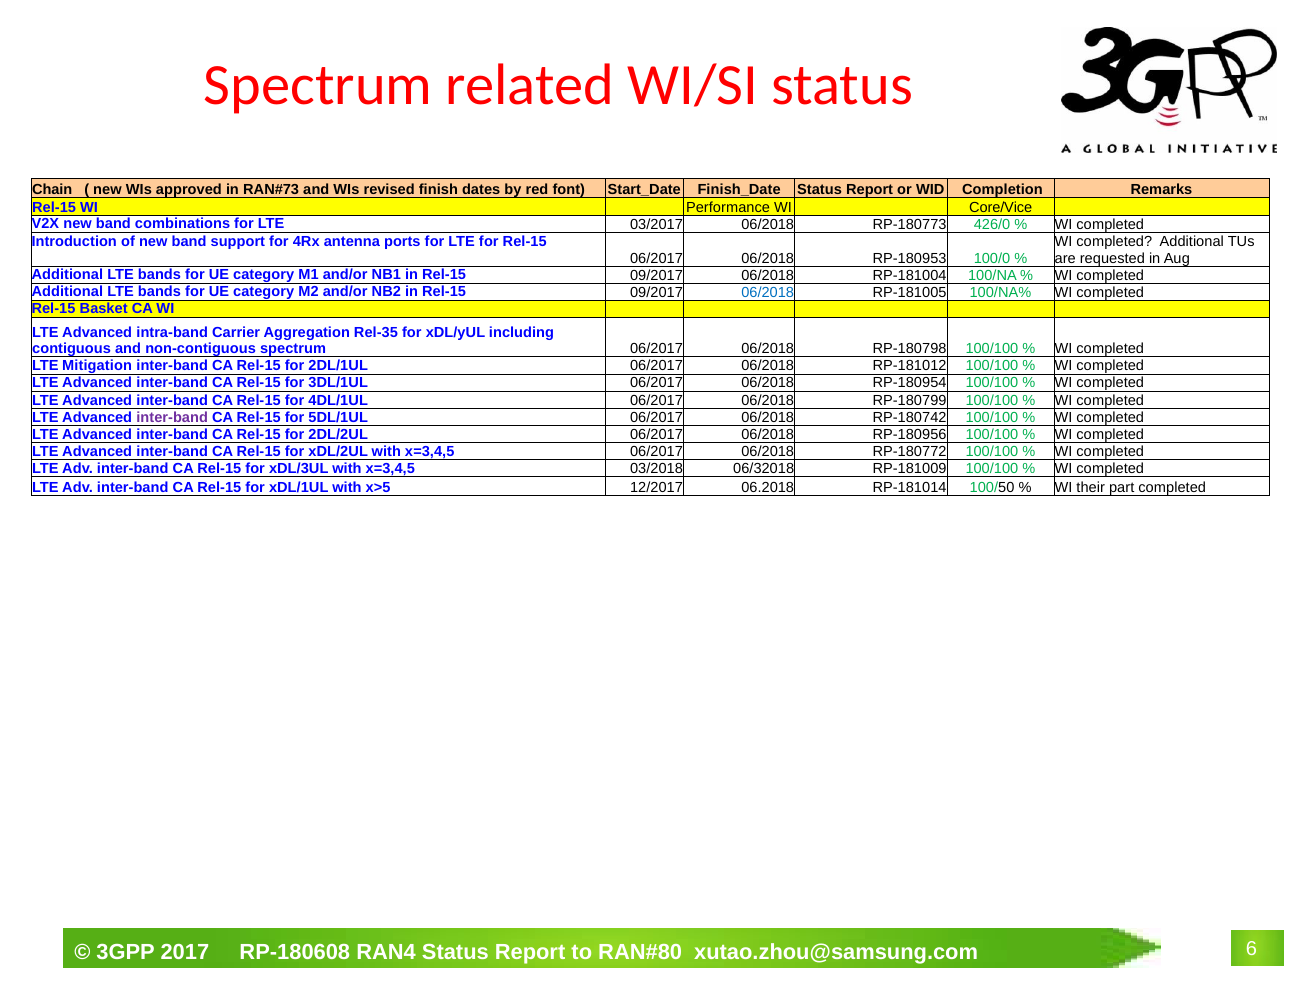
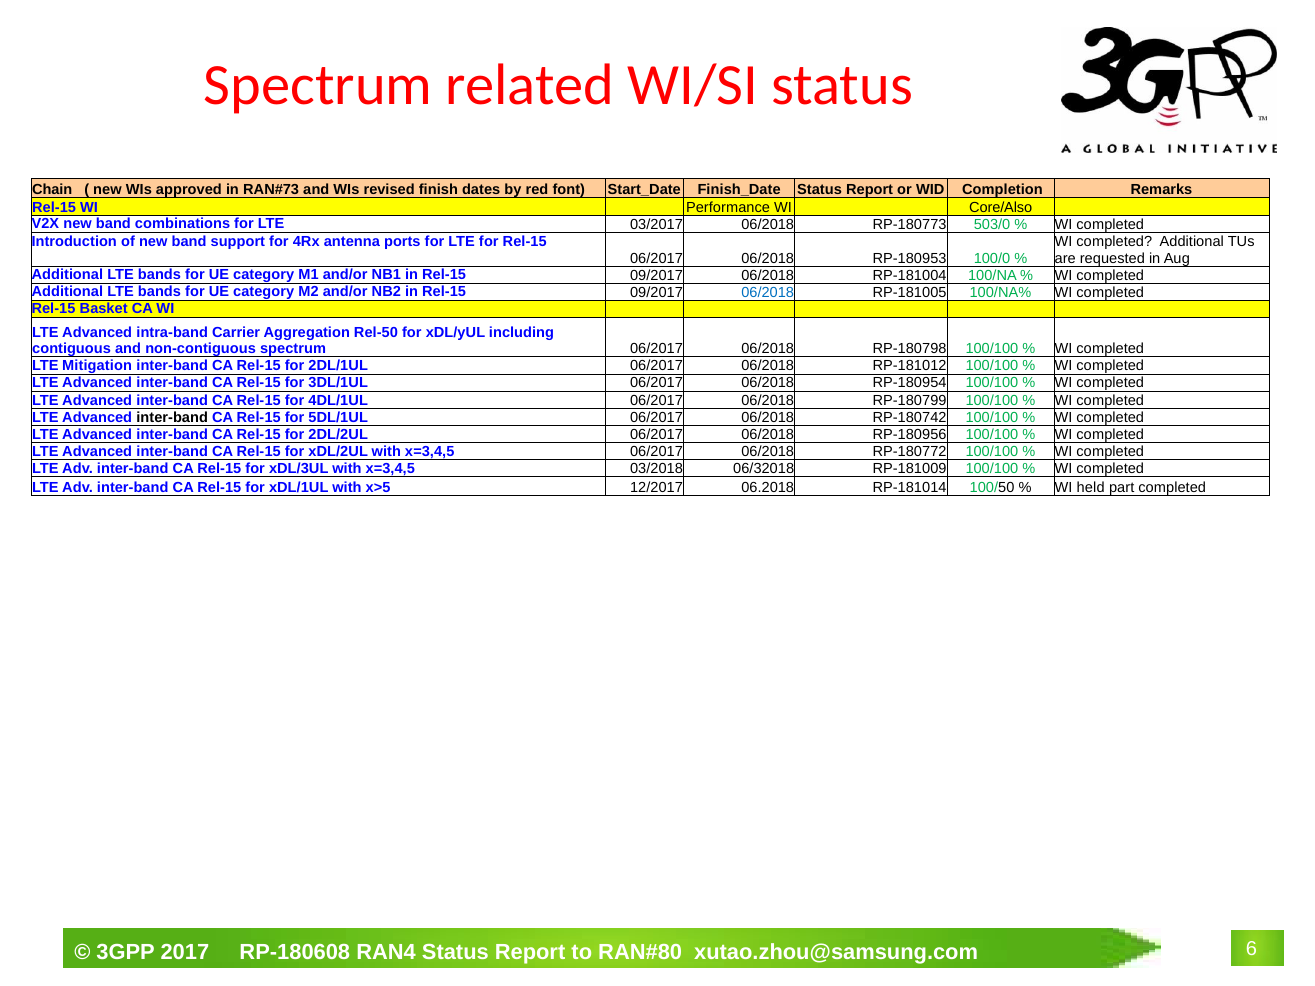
Core/Vice: Core/Vice -> Core/Also
426/0: 426/0 -> 503/0
Rel-35: Rel-35 -> Rel-50
inter-band at (172, 417) colour: purple -> black
their: their -> held
